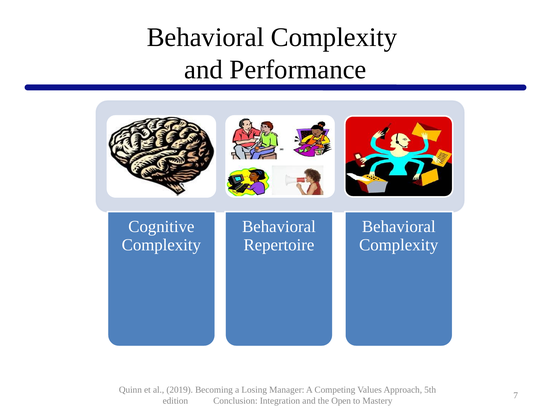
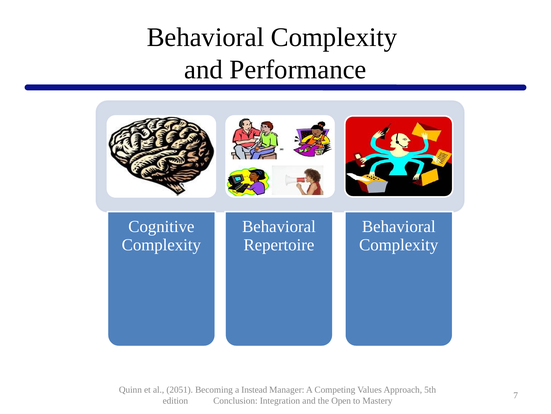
2019: 2019 -> 2051
Losing: Losing -> Instead
